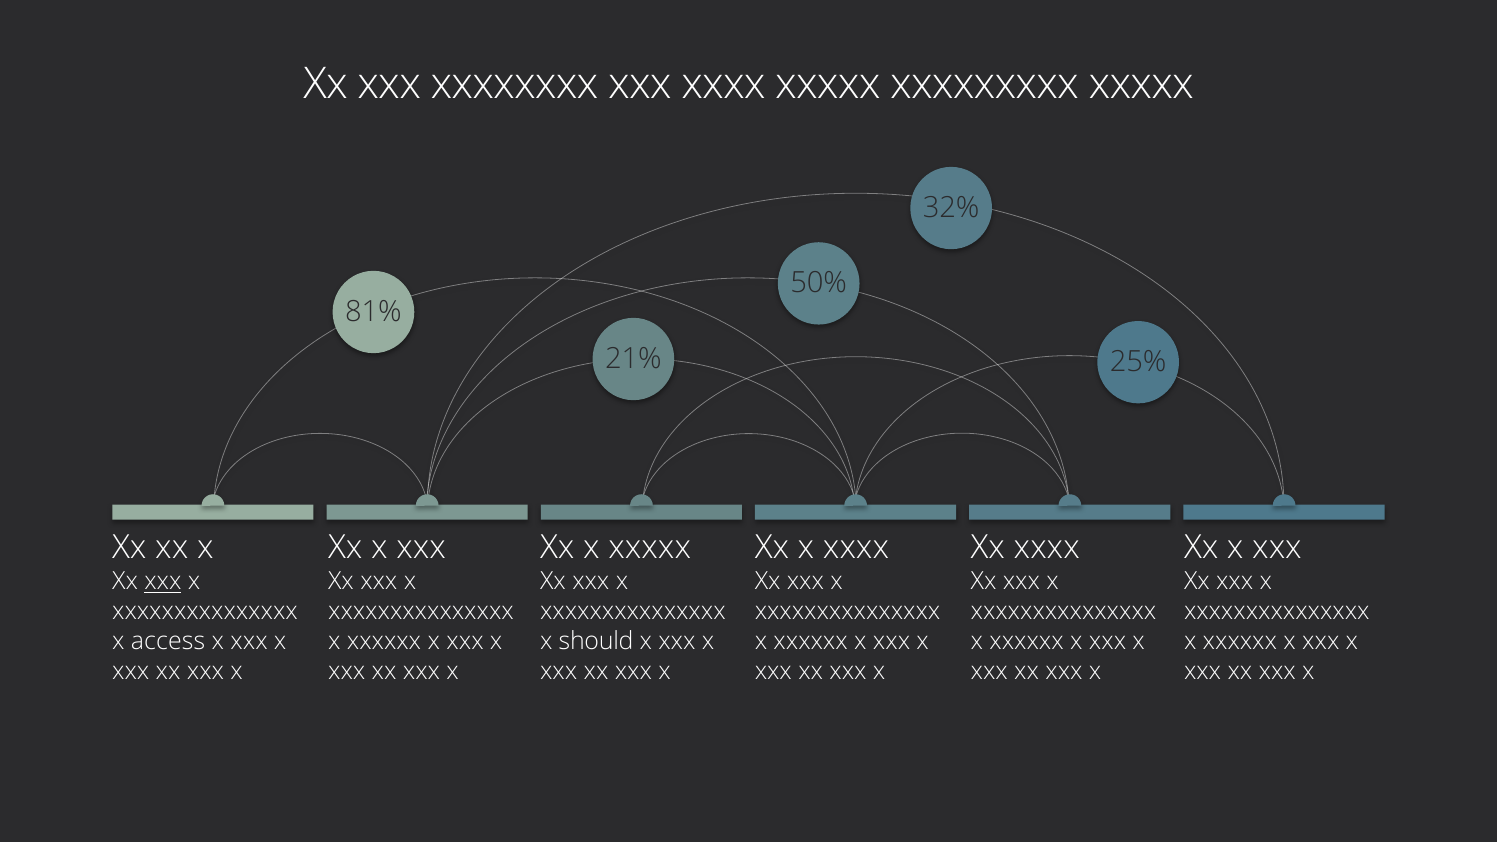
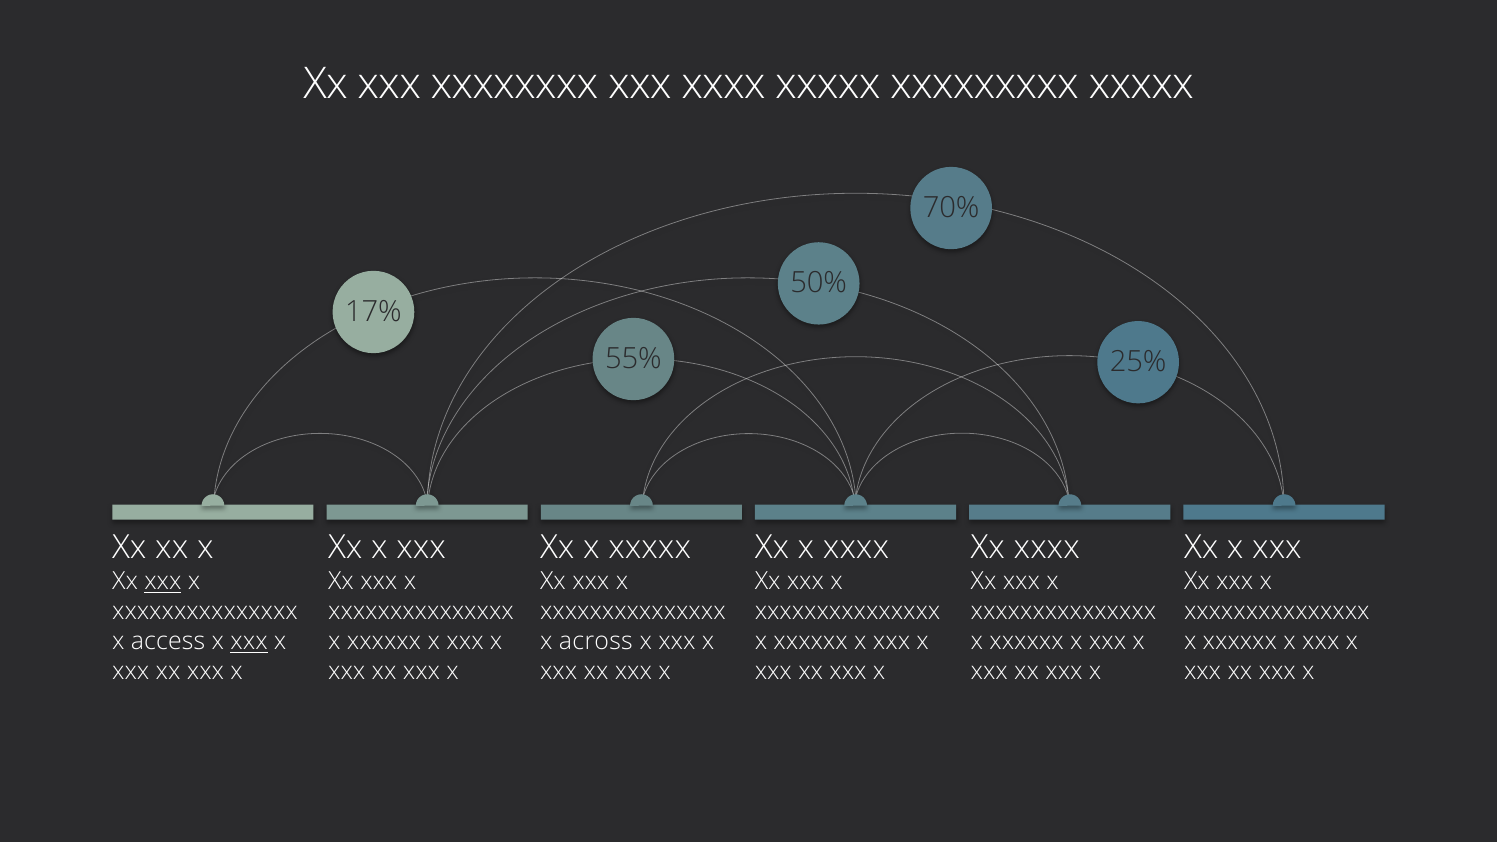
32%: 32% -> 70%
81%: 81% -> 17%
21%: 21% -> 55%
xxx at (249, 642) underline: none -> present
should: should -> across
